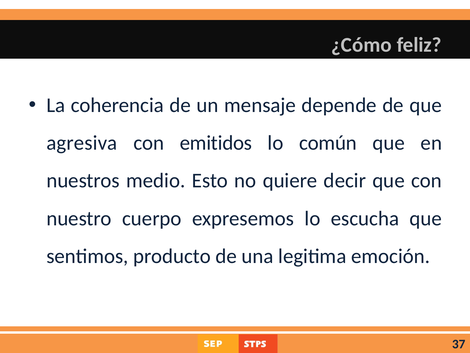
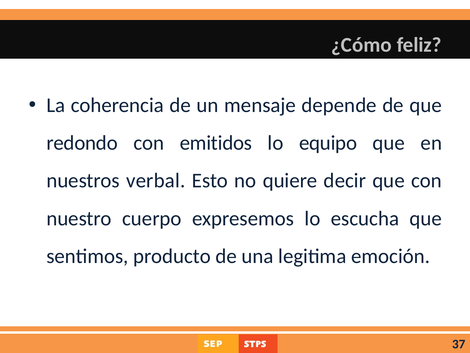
agresiva: agresiva -> redondo
común: común -> equipo
medio: medio -> verbal
